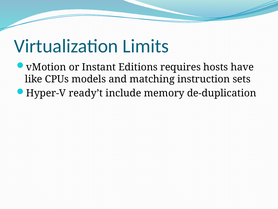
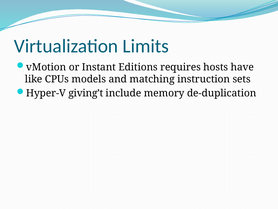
ready’t: ready’t -> giving’t
